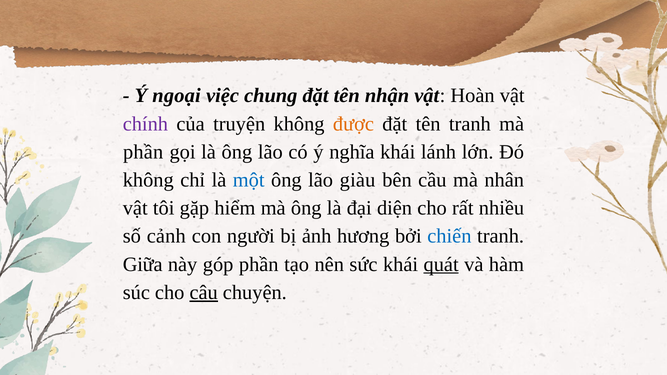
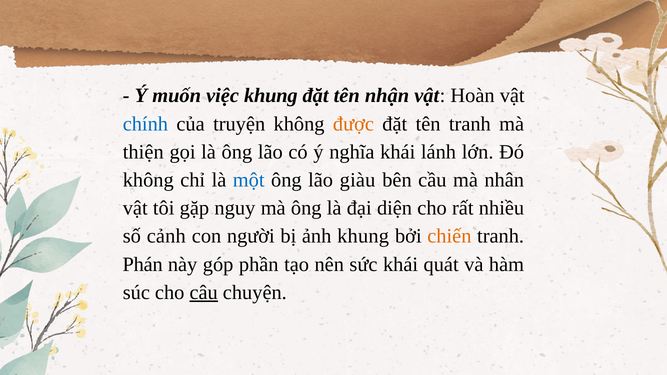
ngoại: ngoại -> muốn
việc chung: chung -> khung
chính colour: purple -> blue
phần at (143, 152): phần -> thiện
hiểm: hiểm -> nguy
ảnh hương: hương -> khung
chiến colour: blue -> orange
Giữa: Giữa -> Phán
quát underline: present -> none
